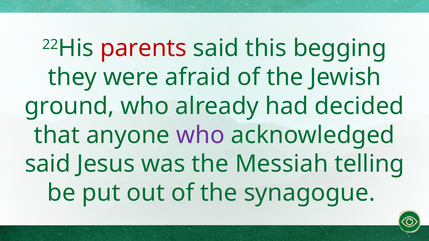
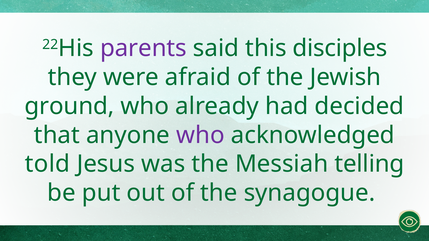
parents colour: red -> purple
begging: begging -> disciples
said at (48, 164): said -> told
